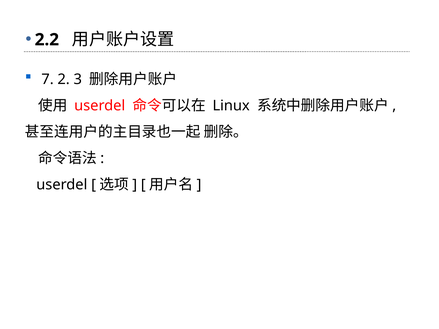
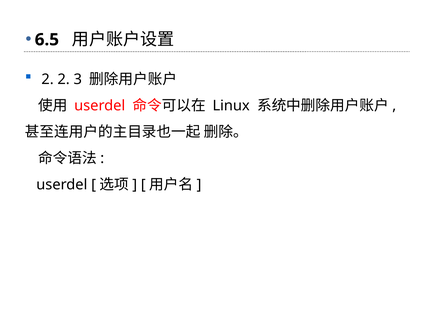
2.2: 2.2 -> 6.5
7 at (48, 79): 7 -> 2
